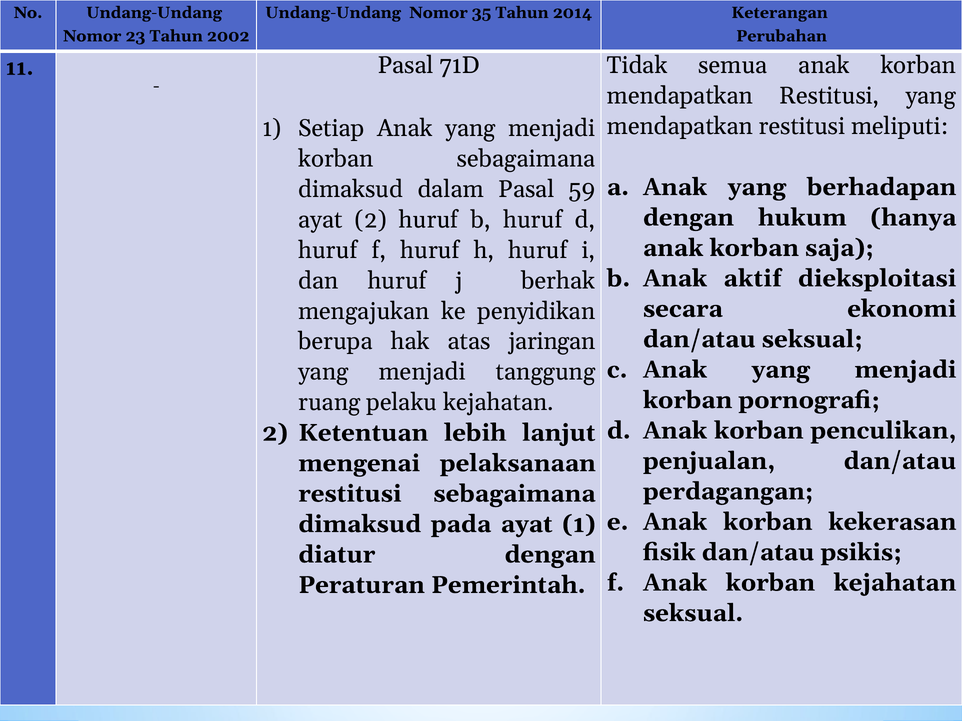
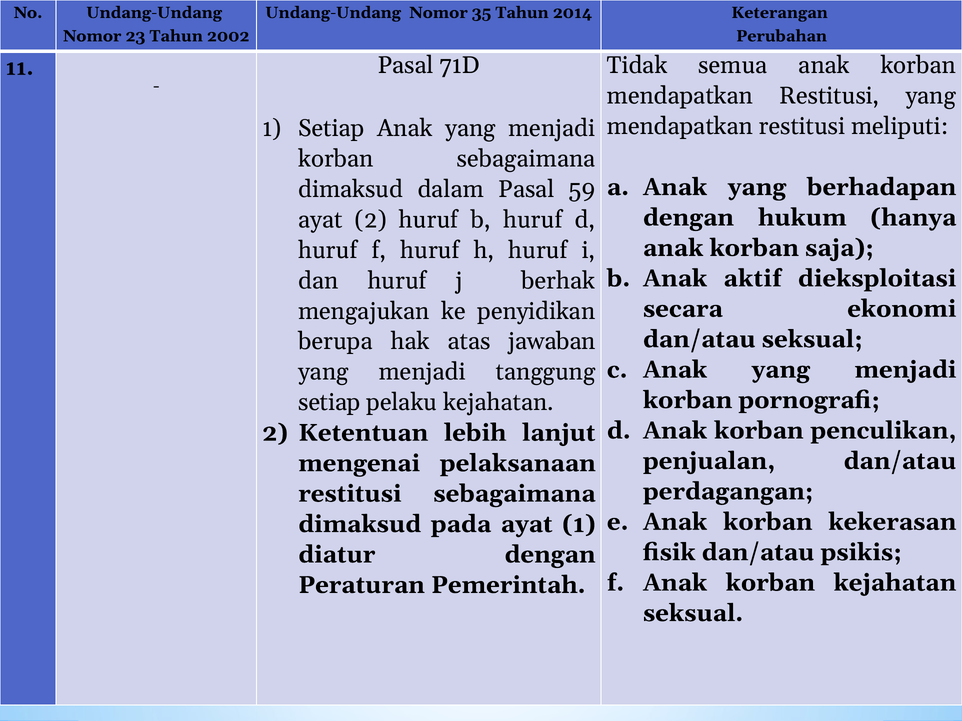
jaringan: jaringan -> jawaban
ruang at (329, 403): ruang -> setiap
